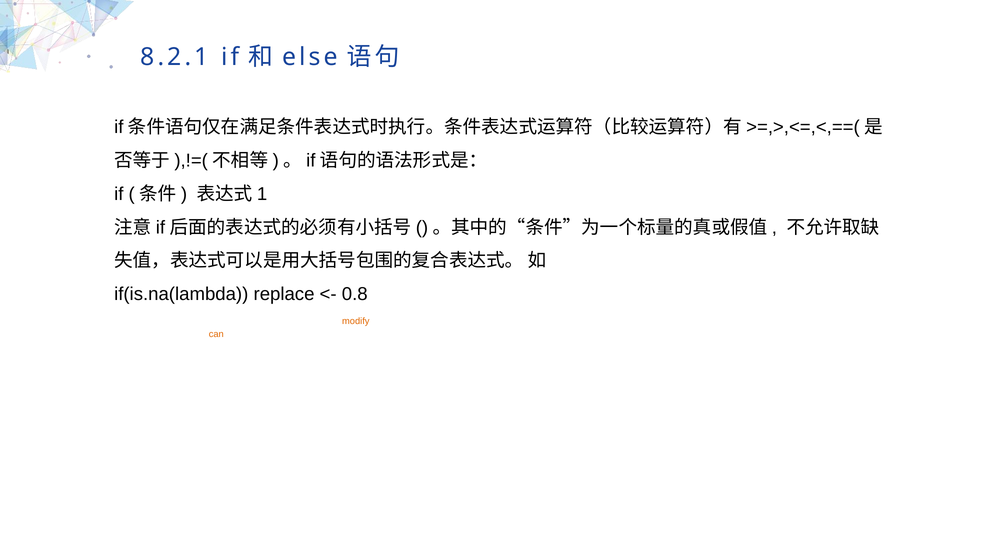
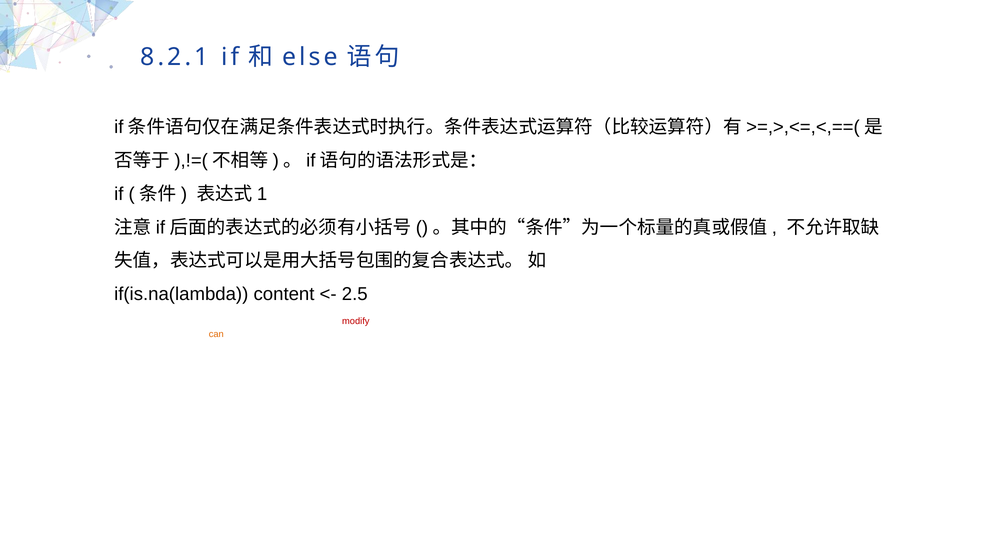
if(is.na(lambda replace: replace -> content
0.8: 0.8 -> 2.5
modify at (356, 321) colour: orange -> red
